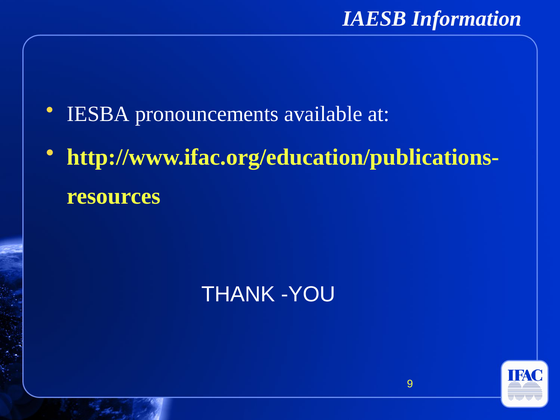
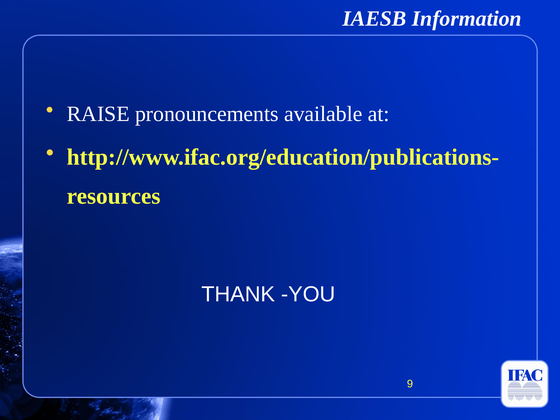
IESBA: IESBA -> RAISE
